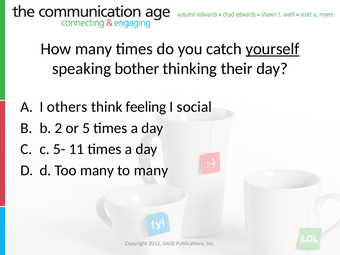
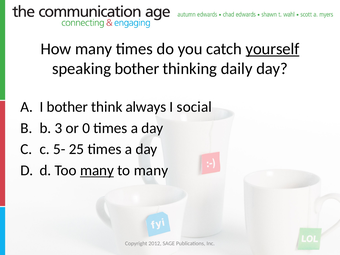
their: their -> daily
I others: others -> bother
feeling: feeling -> always
2: 2 -> 3
5: 5 -> 0
11: 11 -> 25
many at (97, 170) underline: none -> present
